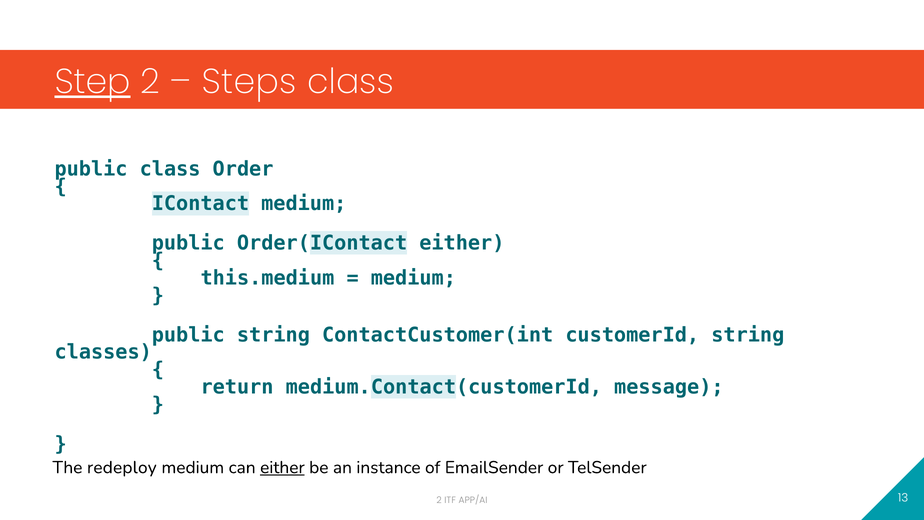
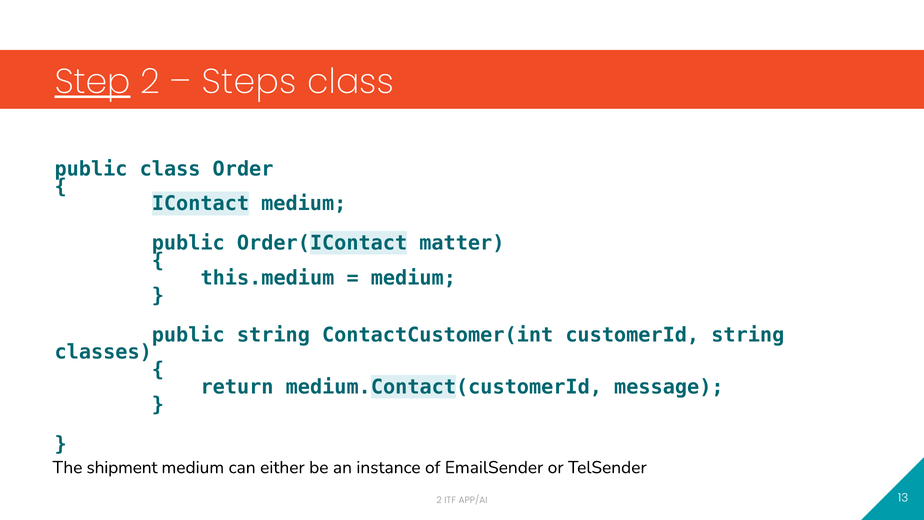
Order(IContact either: either -> matter
redeploy: redeploy -> shipment
either at (282, 467) underline: present -> none
